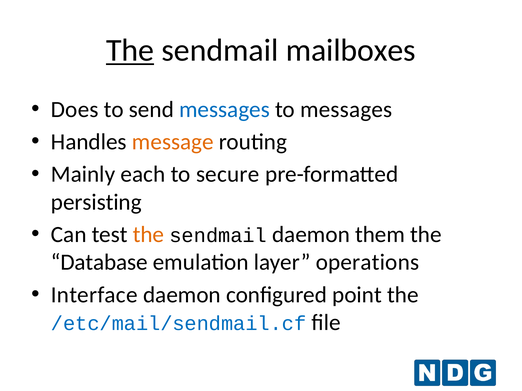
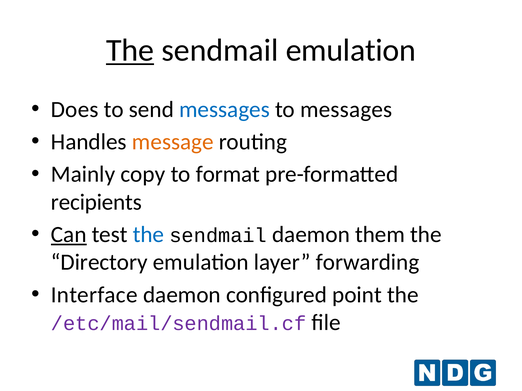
sendmail mailboxes: mailboxes -> emulation
each: each -> copy
secure: secure -> format
persisting: persisting -> recipients
Can underline: none -> present
the at (148, 235) colour: orange -> blue
Database: Database -> Directory
operations: operations -> forwarding
/etc/mail/sendmail.cf colour: blue -> purple
